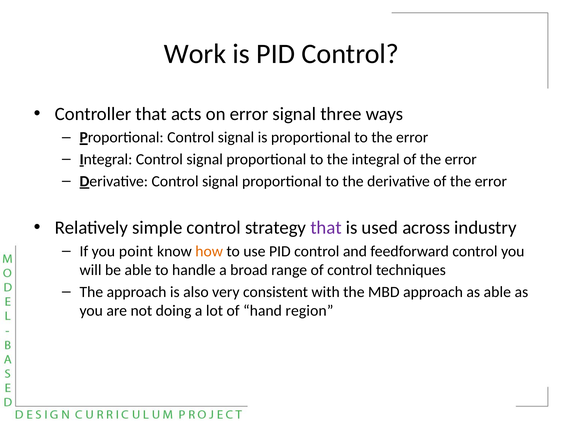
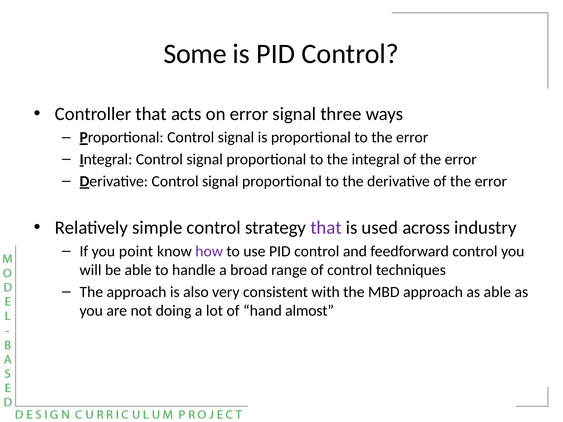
Work: Work -> Some
how colour: orange -> purple
region: region -> almost
